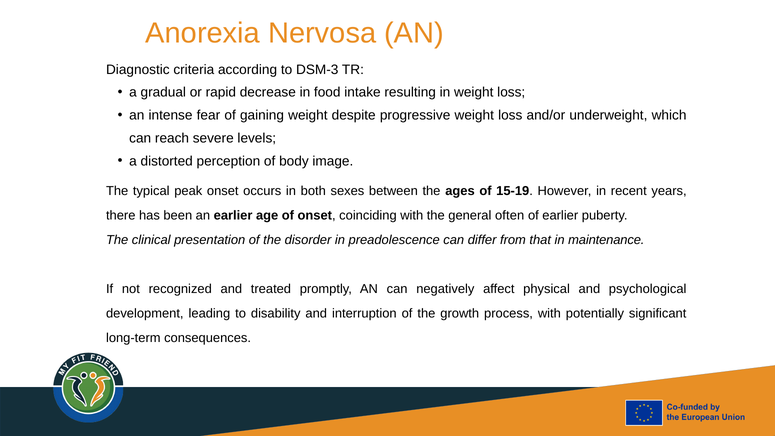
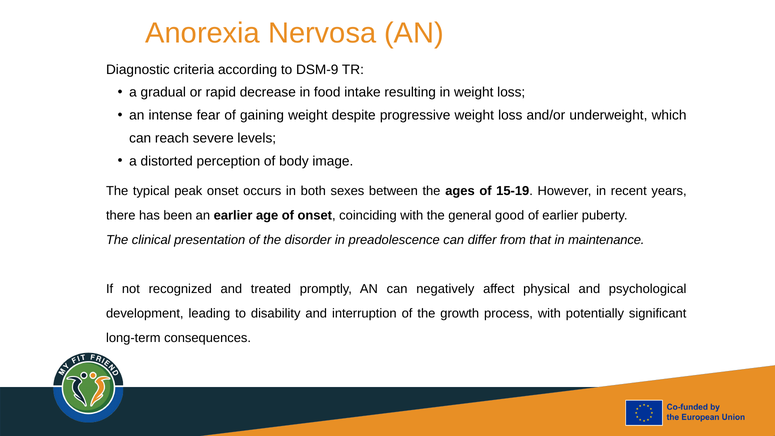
DSM-3: DSM-3 -> DSM-9
often: often -> good
